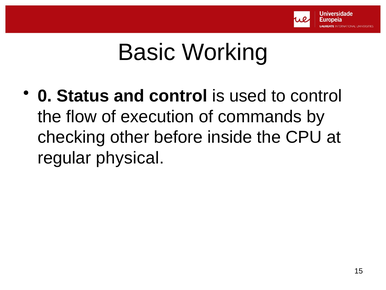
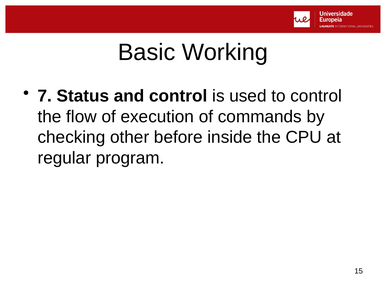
0: 0 -> 7
physical: physical -> program
